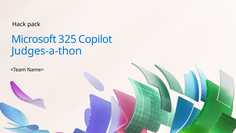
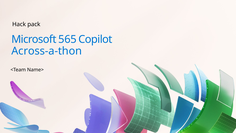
325: 325 -> 565
Judges-a-thon: Judges-a-thon -> Across-a-thon
